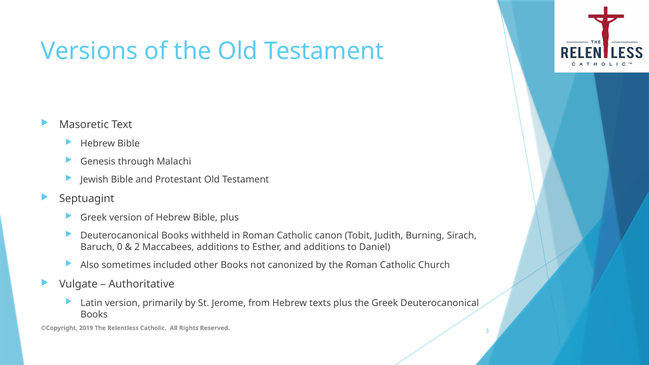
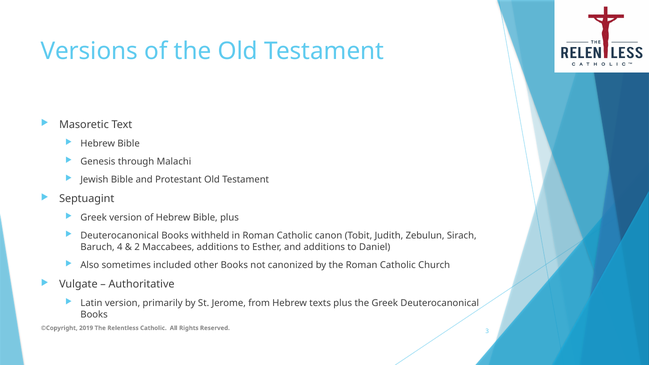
Burning: Burning -> Zebulun
0: 0 -> 4
